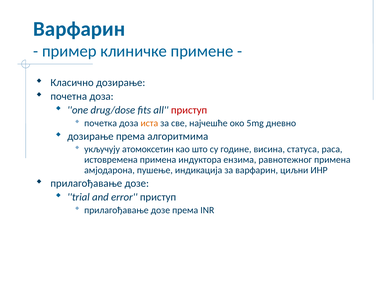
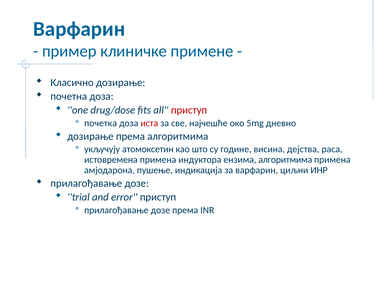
иста colour: orange -> red
статуса: статуса -> дејства
ензима равнотежног: равнотежног -> алгоритмима
